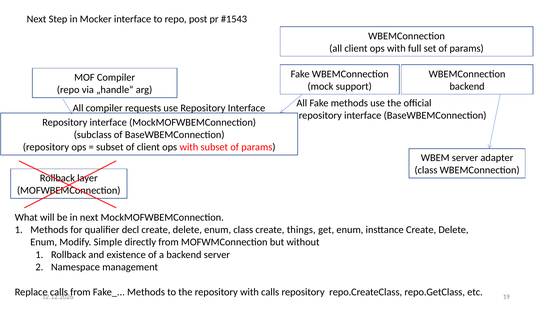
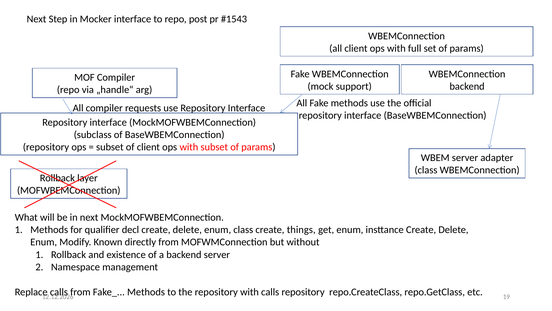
Simple: Simple -> Known
